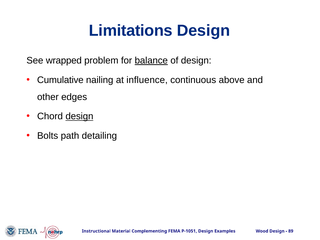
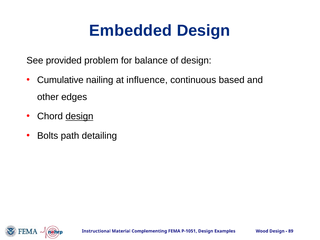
Limitations: Limitations -> Embedded
wrapped: wrapped -> provided
balance underline: present -> none
above: above -> based
